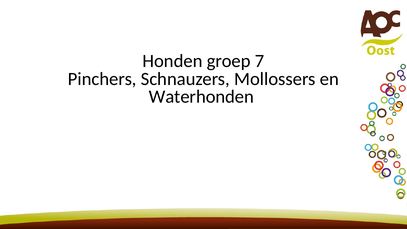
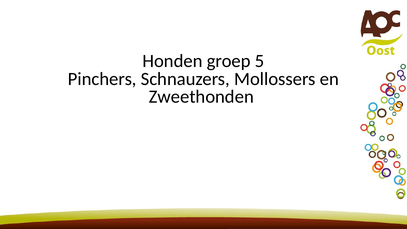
7: 7 -> 5
Waterhonden: Waterhonden -> Zweethonden
